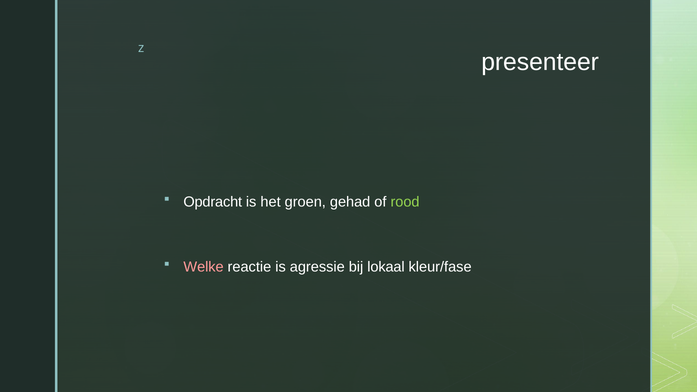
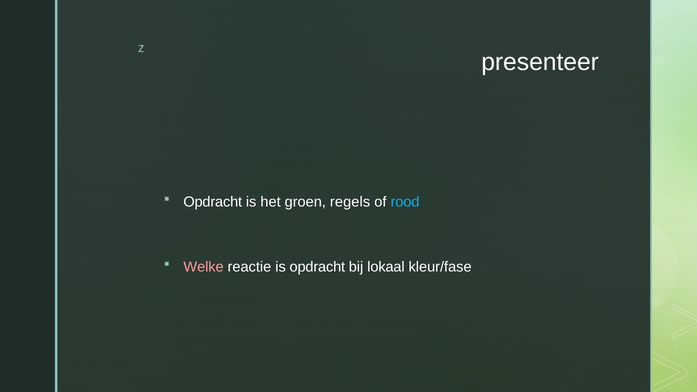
gehad: gehad -> regels
rood colour: light green -> light blue
is agressie: agressie -> opdracht
